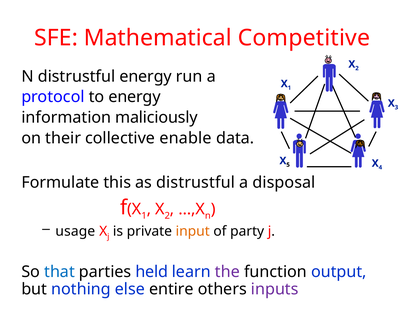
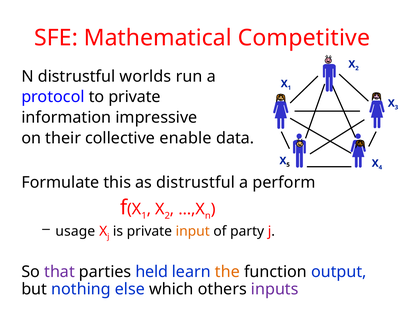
distrustful energy: energy -> worlds
to energy: energy -> private
maliciously: maliciously -> impressive
disposal: disposal -> perform
that colour: blue -> purple
the colour: purple -> orange
entire: entire -> which
